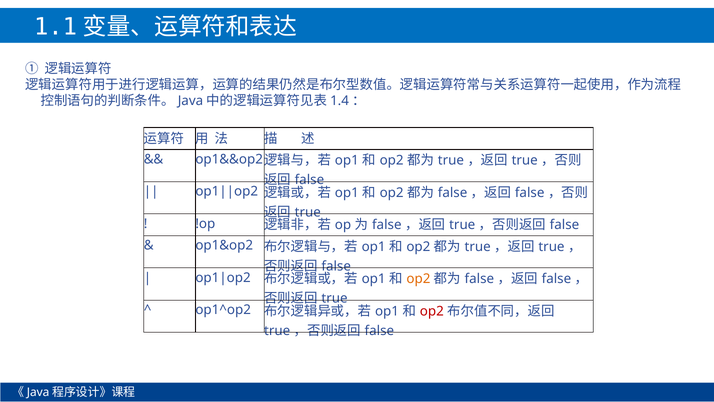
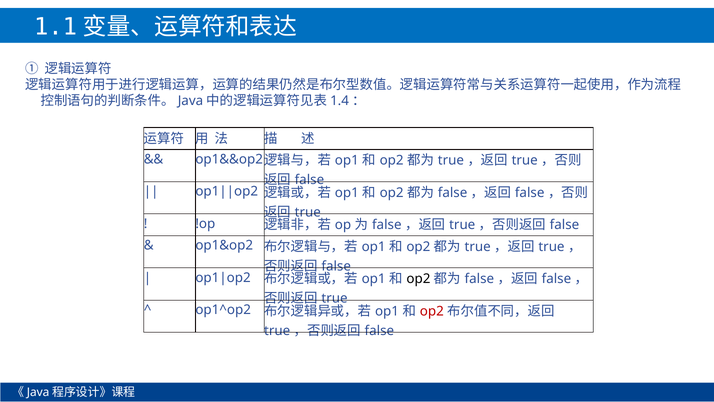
op2 at (418, 279) colour: orange -> black
